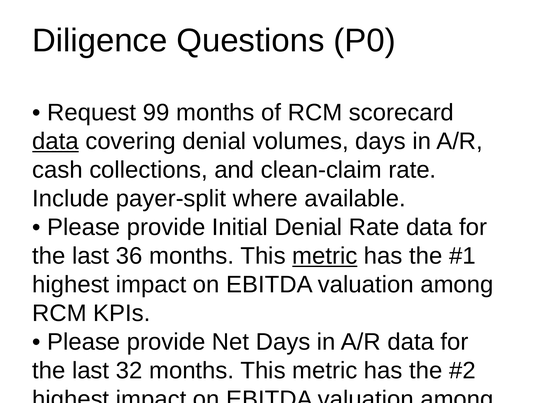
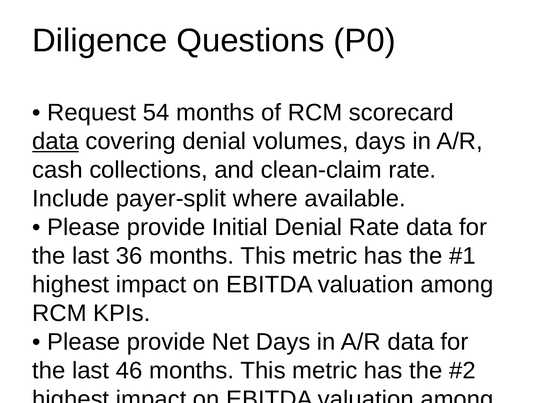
99: 99 -> 54
metric at (325, 256) underline: present -> none
32: 32 -> 46
